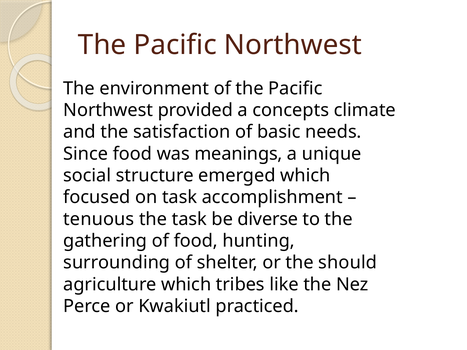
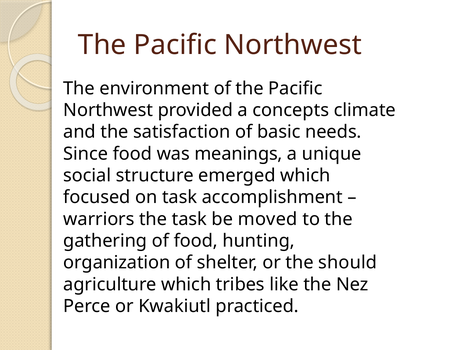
tenuous: tenuous -> warriors
diverse: diverse -> moved
surrounding: surrounding -> organization
